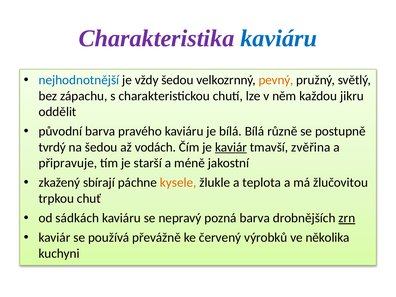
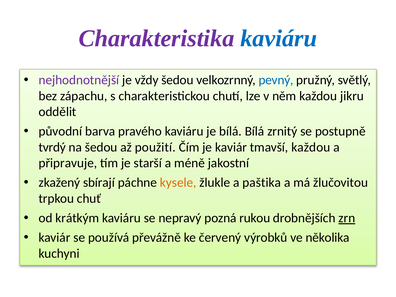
nejhodnotnější colour: blue -> purple
pevný colour: orange -> blue
různě: různě -> zrnitý
vodách: vodách -> použití
kaviár at (231, 147) underline: present -> none
tmavší zvěřina: zvěřina -> každou
teplota: teplota -> paštika
sádkách: sádkách -> krátkým
pozná barva: barva -> rukou
